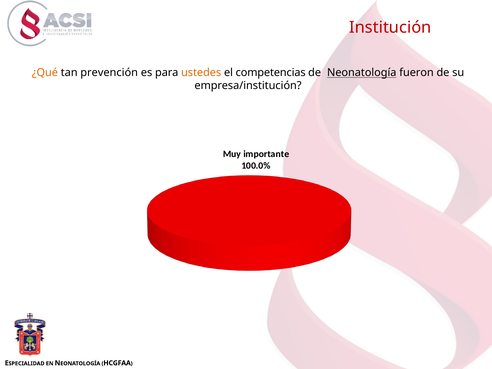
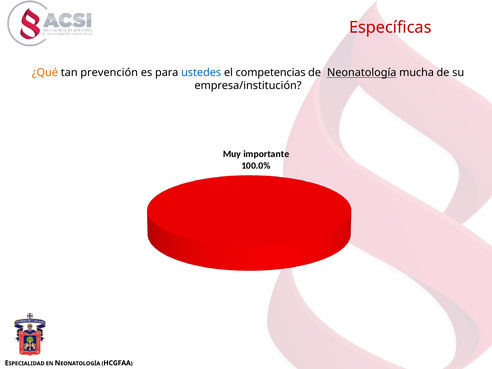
Institución: Institución -> Específicas
ustedes colour: orange -> blue
fueron: fueron -> mucha
